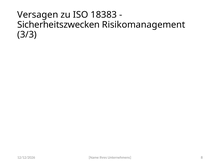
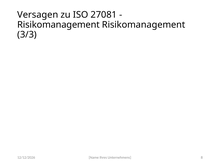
18383: 18383 -> 27081
Sicherheitszwecken at (59, 25): Sicherheitszwecken -> Risikomanagement
